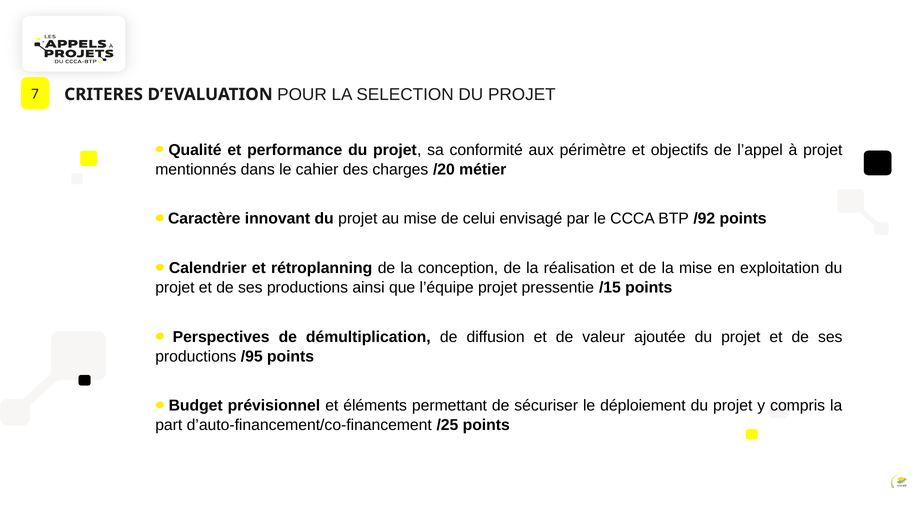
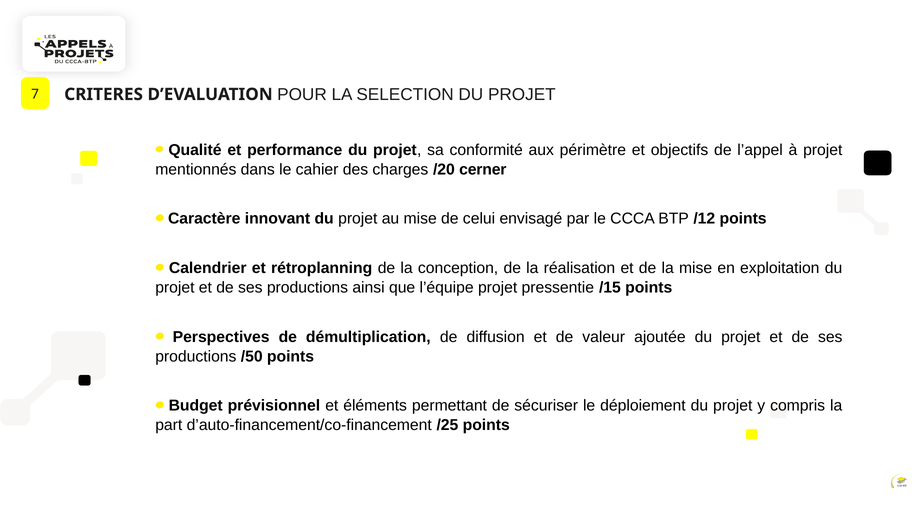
métier: métier -> cerner
/92: /92 -> /12
/95: /95 -> /50
